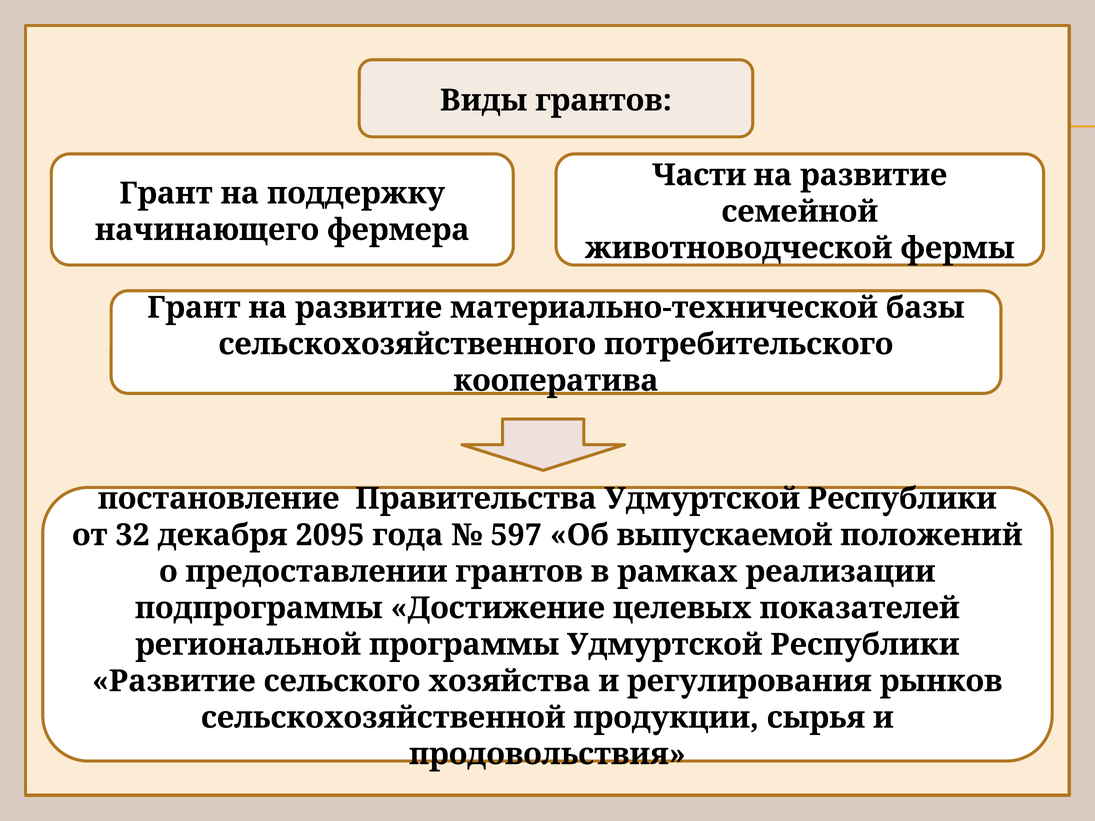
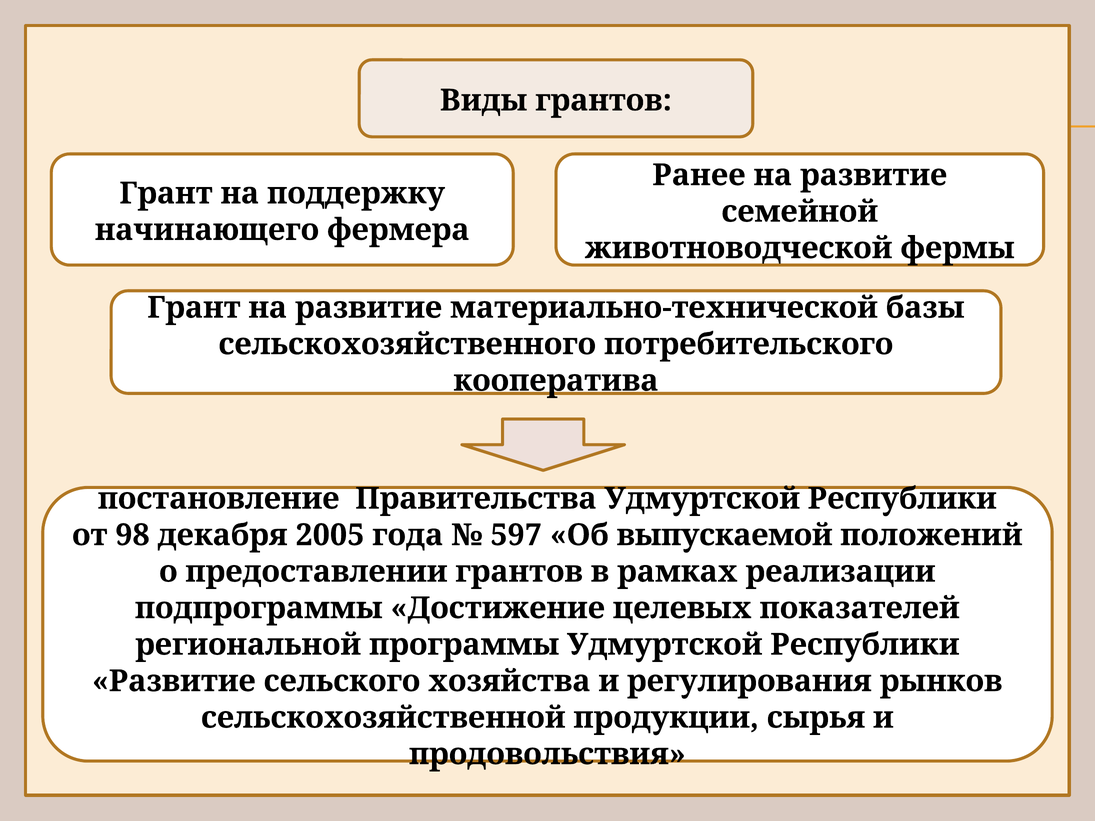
Части: Части -> Ранее
32: 32 -> 98
2095: 2095 -> 2005
